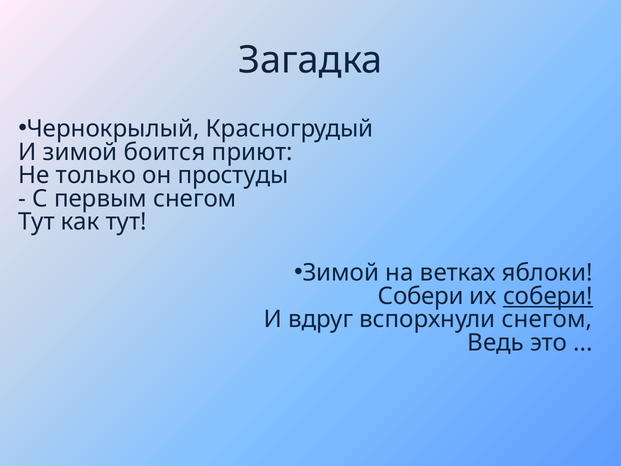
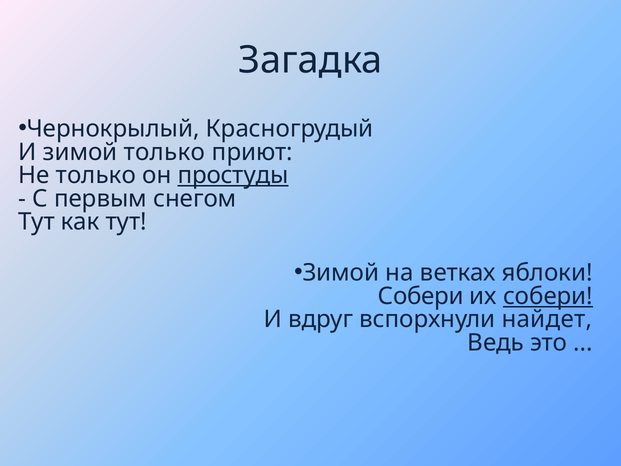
зимой боится: боится -> только
простуды underline: none -> present
вспорхнули снегом: снегом -> найдет
